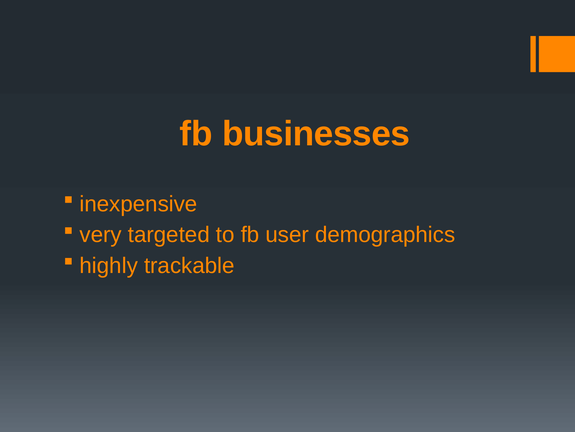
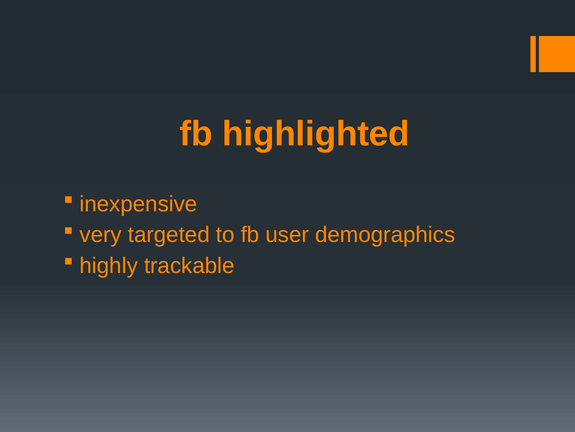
businesses: businesses -> highlighted
